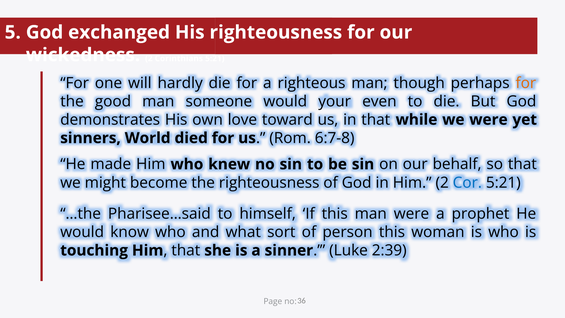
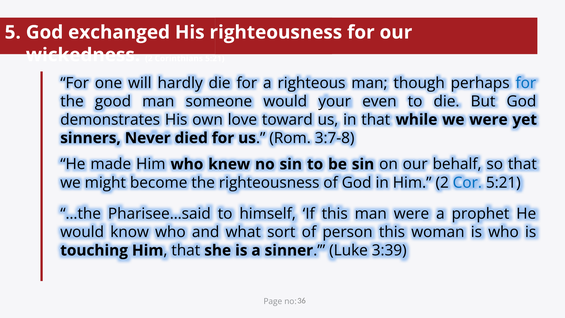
for at (526, 83) colour: orange -> blue
World: World -> Never
6:7-8: 6:7-8 -> 3:7-8
2:39: 2:39 -> 3:39
